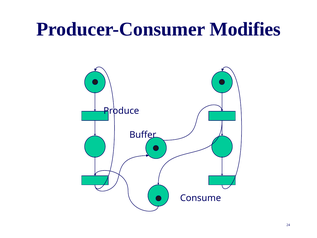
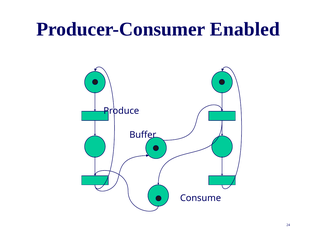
Modifies: Modifies -> Enabled
